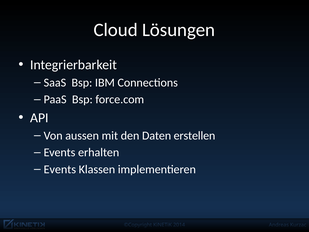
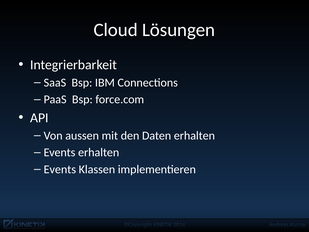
Daten erstellen: erstellen -> erhalten
